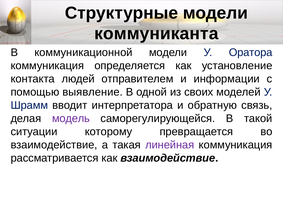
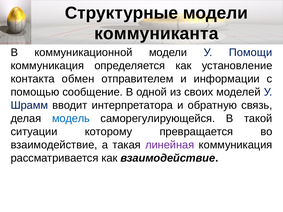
Оратора: Оратора -> Помощи
людей: людей -> обмен
выявление: выявление -> сообщение
модель colour: purple -> blue
